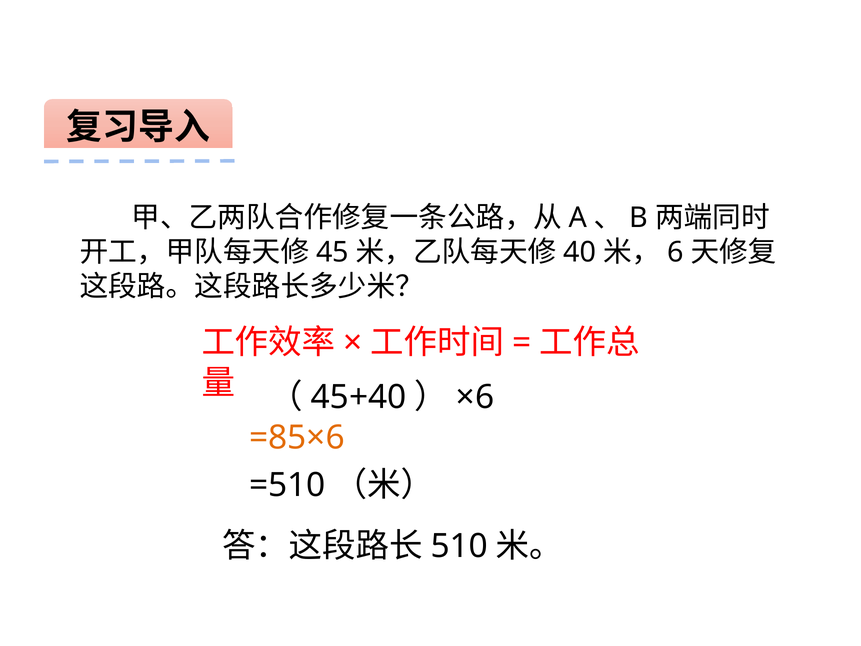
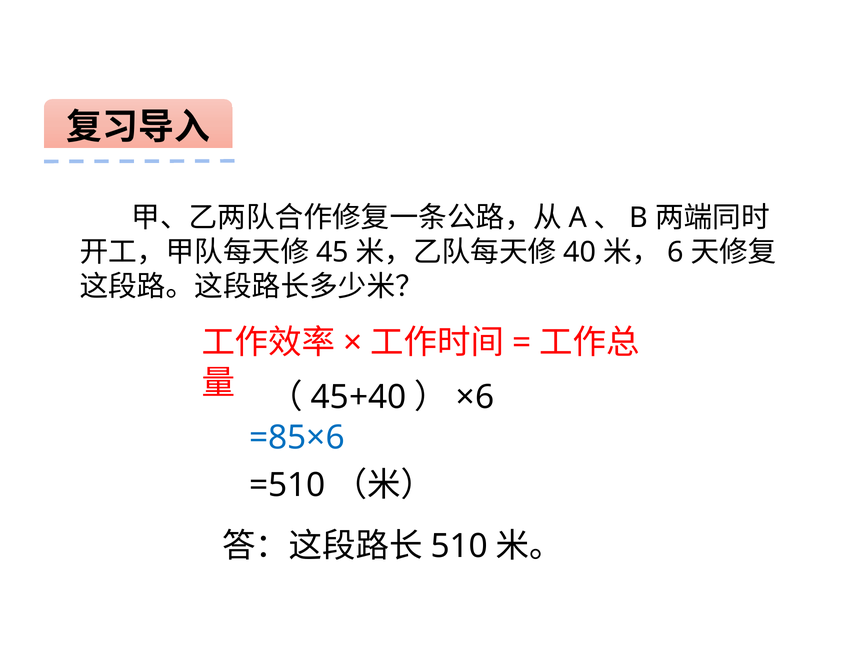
=85×6 colour: orange -> blue
